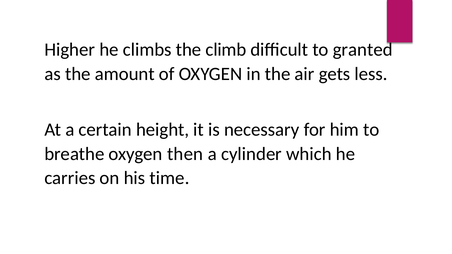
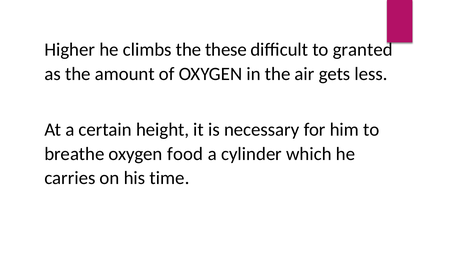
climb: climb -> these
then: then -> food
